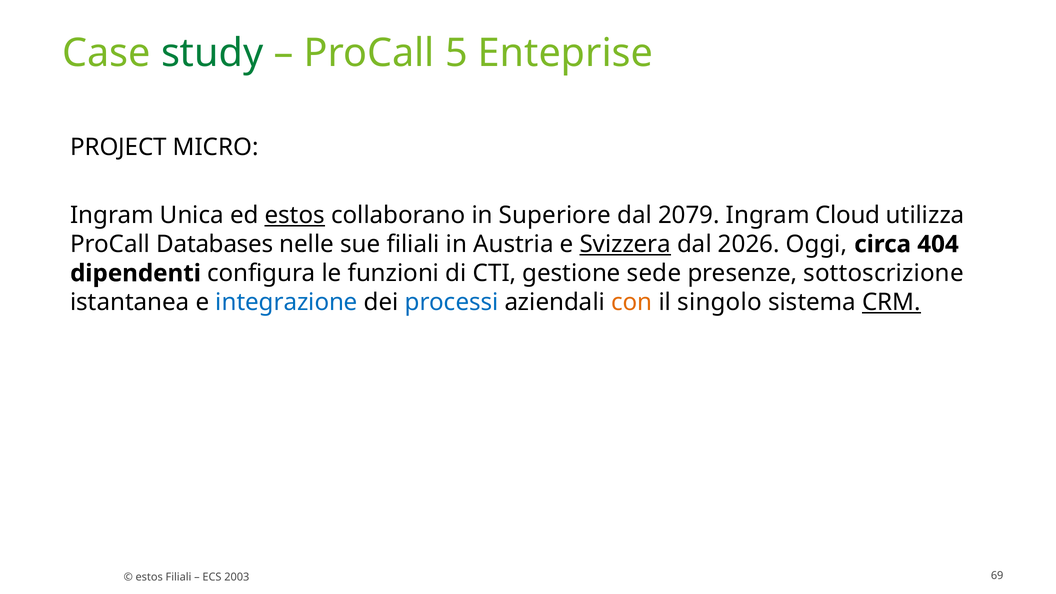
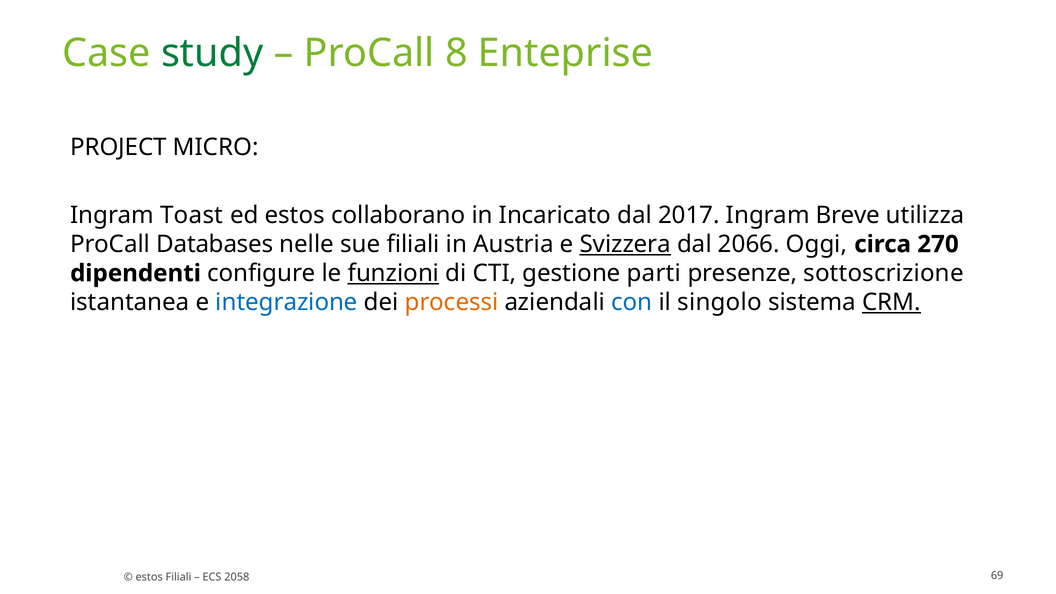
5: 5 -> 8
Unica: Unica -> Toast
estos at (295, 215) underline: present -> none
Superiore: Superiore -> Incaricato
2079: 2079 -> 2017
Cloud: Cloud -> Breve
2026: 2026 -> 2066
404: 404 -> 270
configura: configura -> configure
funzioni underline: none -> present
sede: sede -> parti
processi colour: blue -> orange
con colour: orange -> blue
2003: 2003 -> 2058
